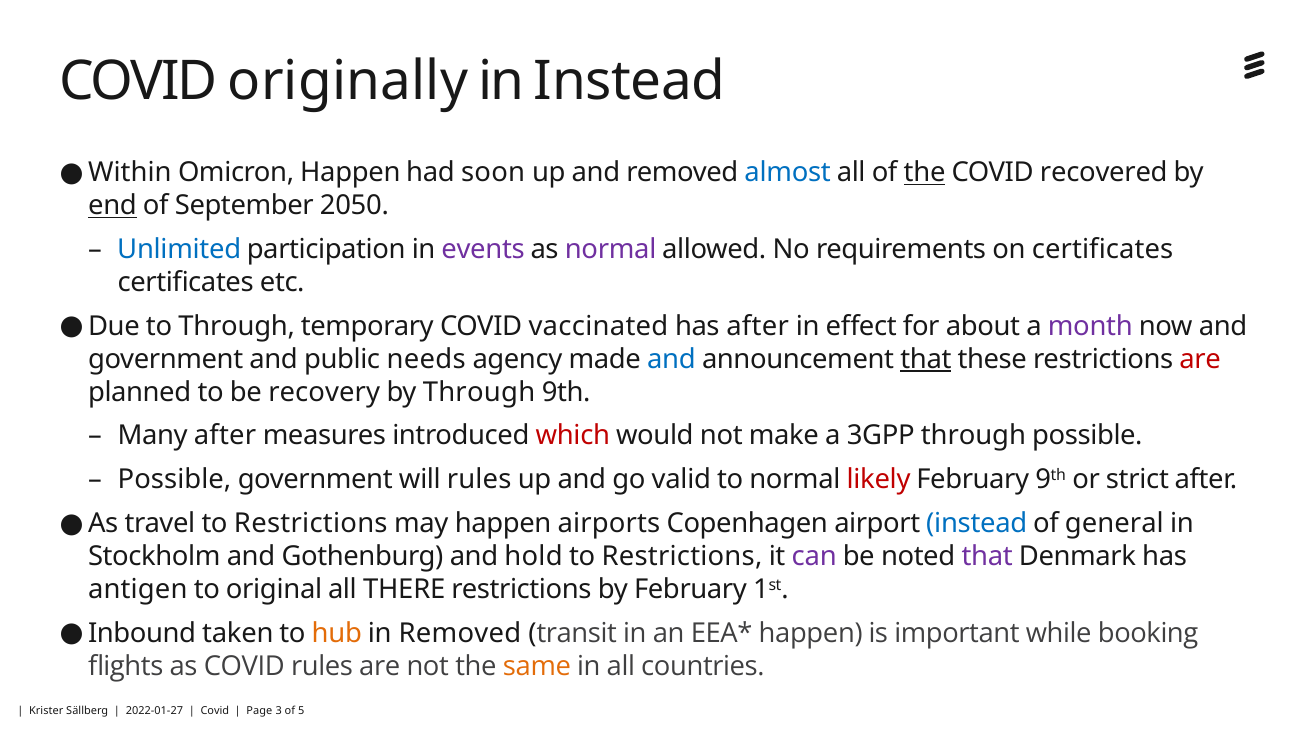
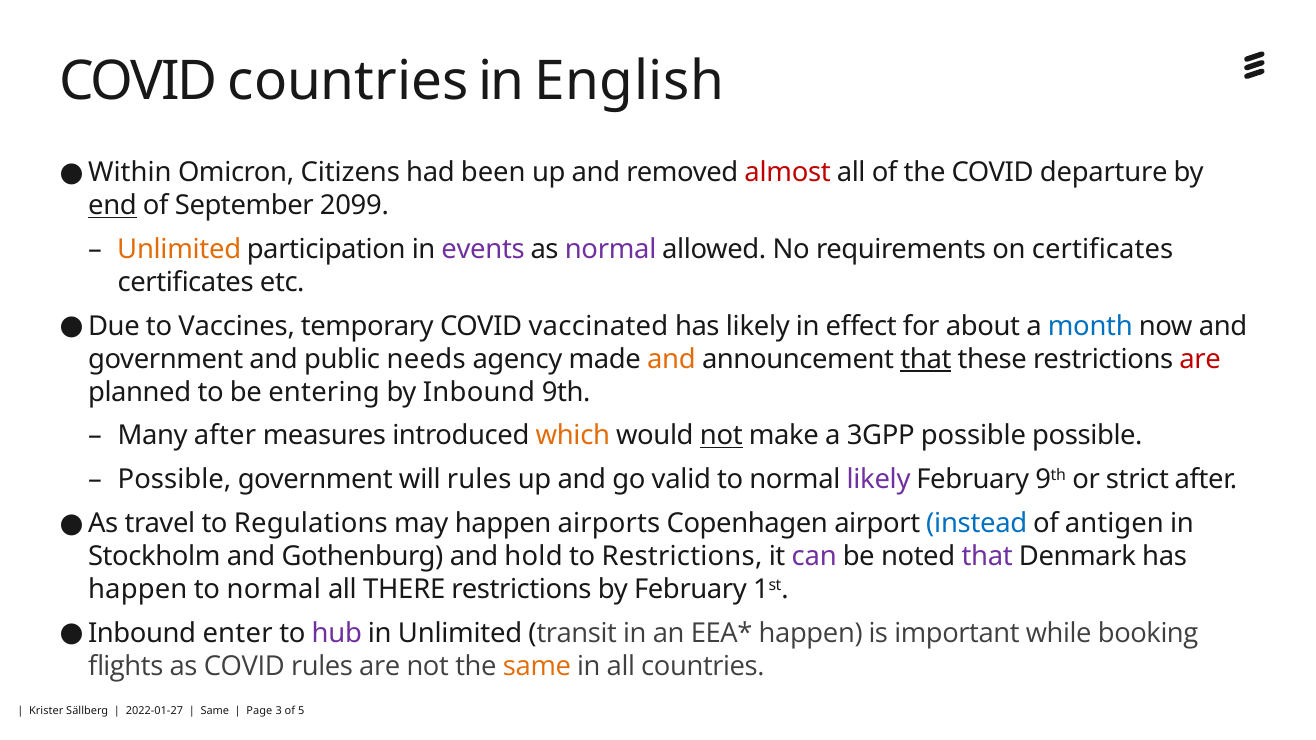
COVID originally: originally -> countries
in Instead: Instead -> English
Omicron Happen: Happen -> Citizens
soon: soon -> been
almost colour: blue -> red
the at (925, 173) underline: present -> none
recovered: recovered -> departure
2050: 2050 -> 2099
Unlimited at (179, 250) colour: blue -> orange
to Through: Through -> Vaccines
has after: after -> likely
month colour: purple -> blue
and at (671, 359) colour: blue -> orange
recovery: recovery -> entering
by Through: Through -> Inbound
which colour: red -> orange
not at (721, 436) underline: none -> present
3GPP through: through -> possible
likely at (879, 480) colour: red -> purple
travel to Restrictions: Restrictions -> Regulations
general: general -> antigen
antigen at (138, 590): antigen -> happen
original at (274, 590): original -> normal
taken: taken -> enter
hub colour: orange -> purple
in Removed: Removed -> Unlimited
Covid at (215, 712): Covid -> Same
